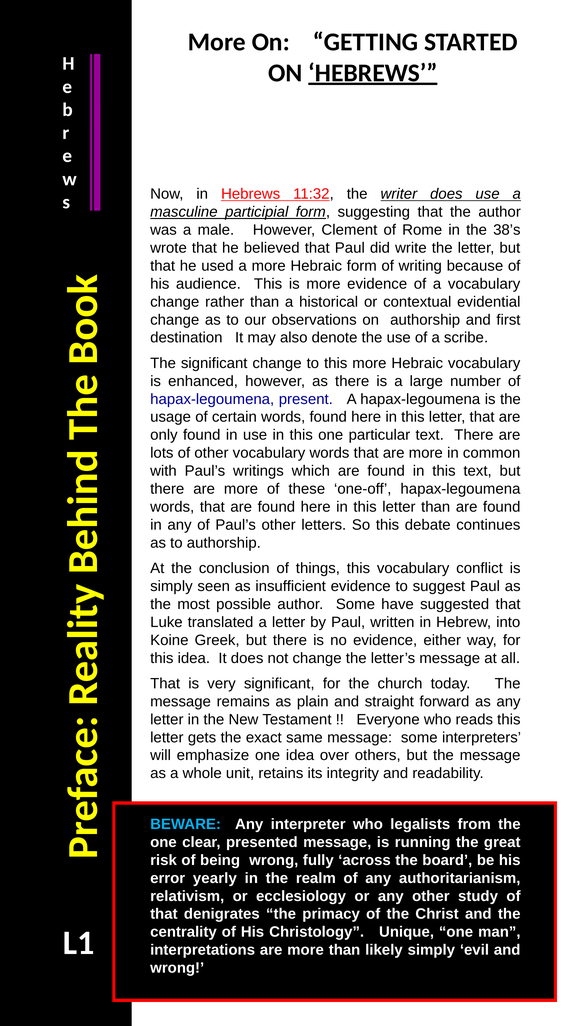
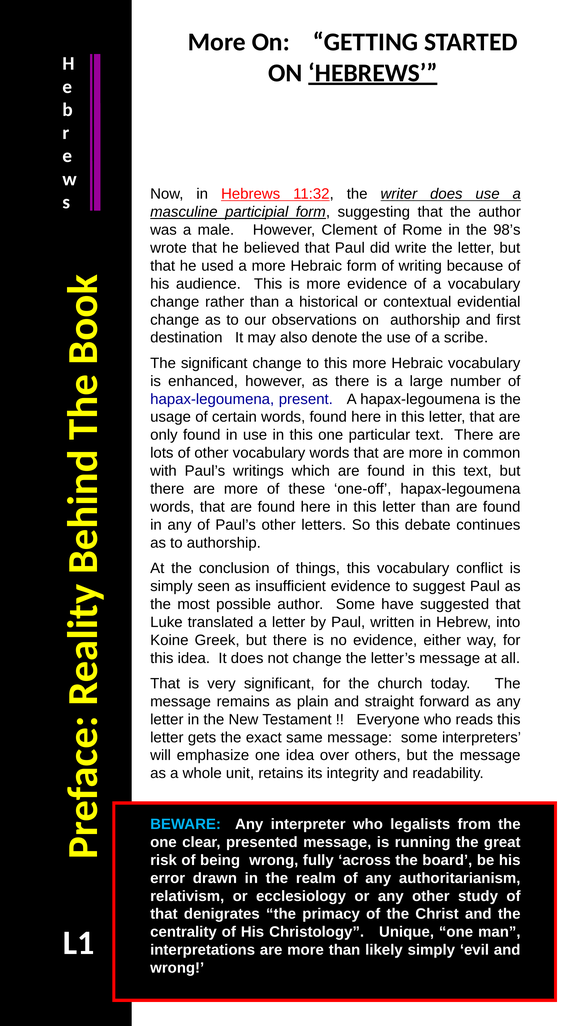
38’s: 38’s -> 98’s
yearly: yearly -> drawn
